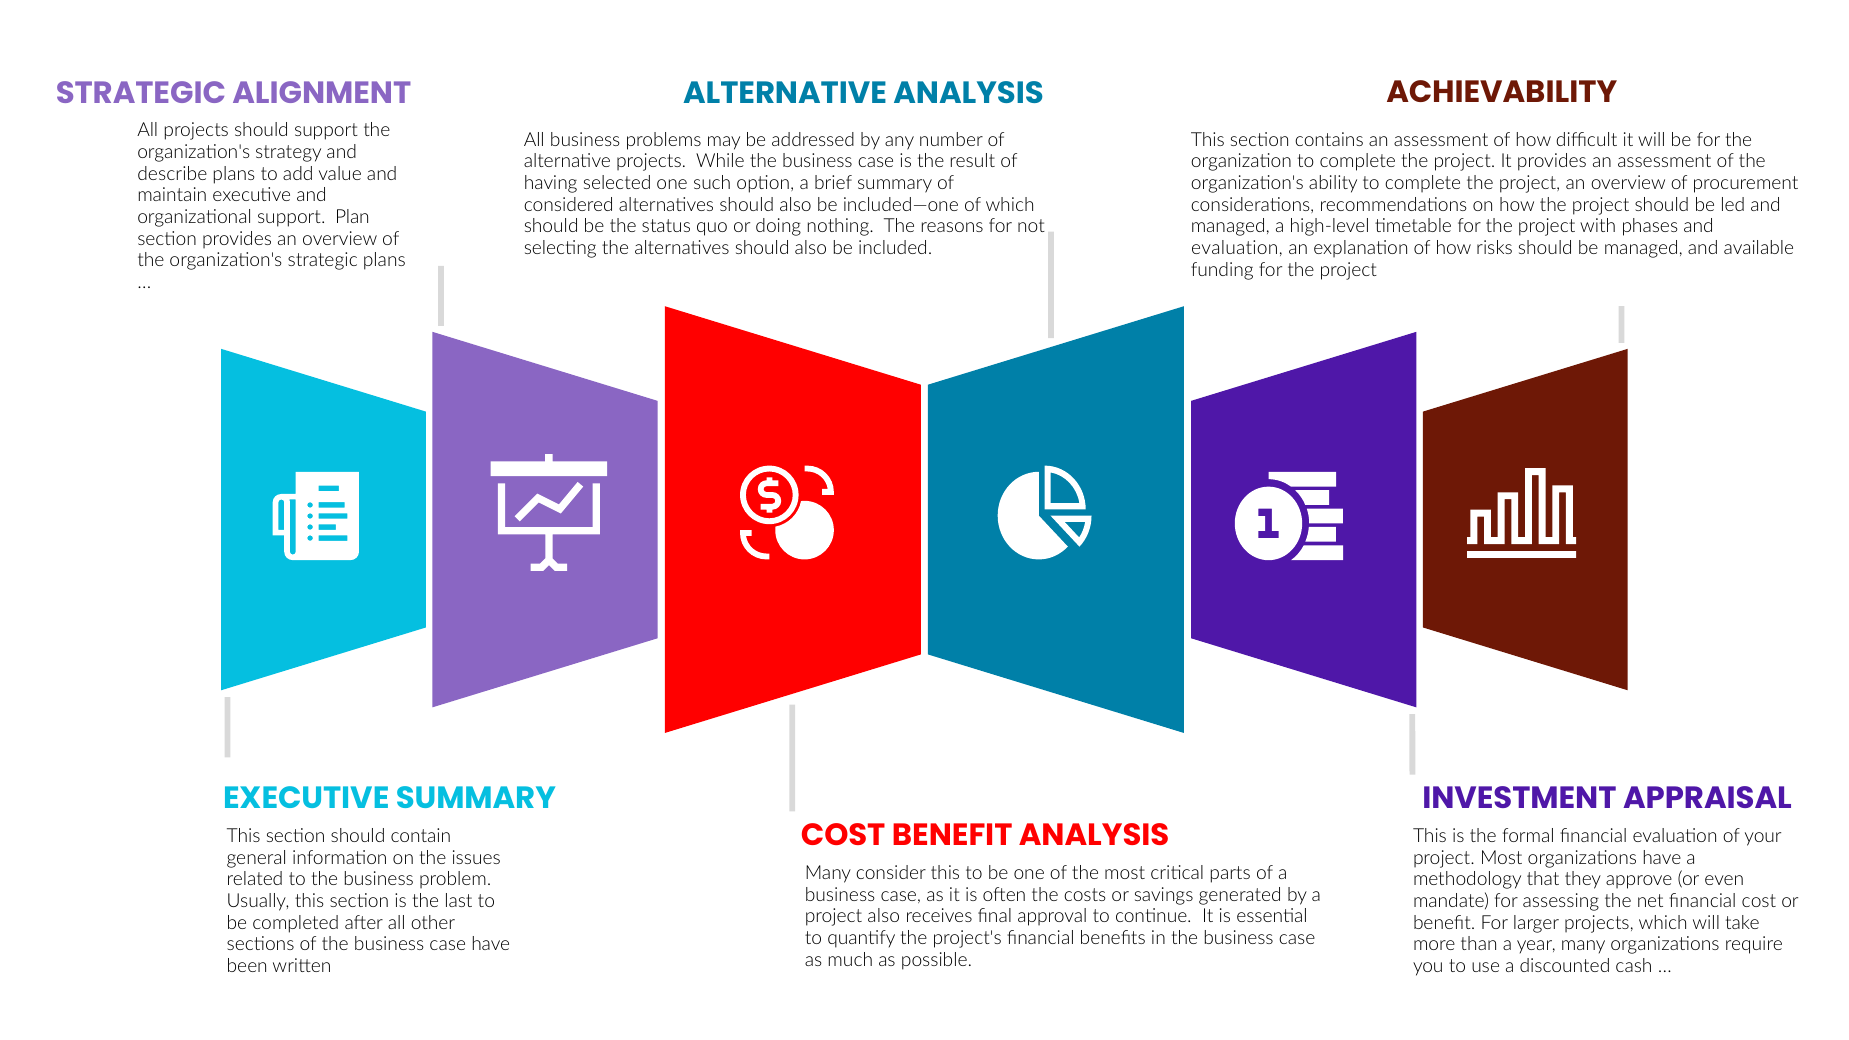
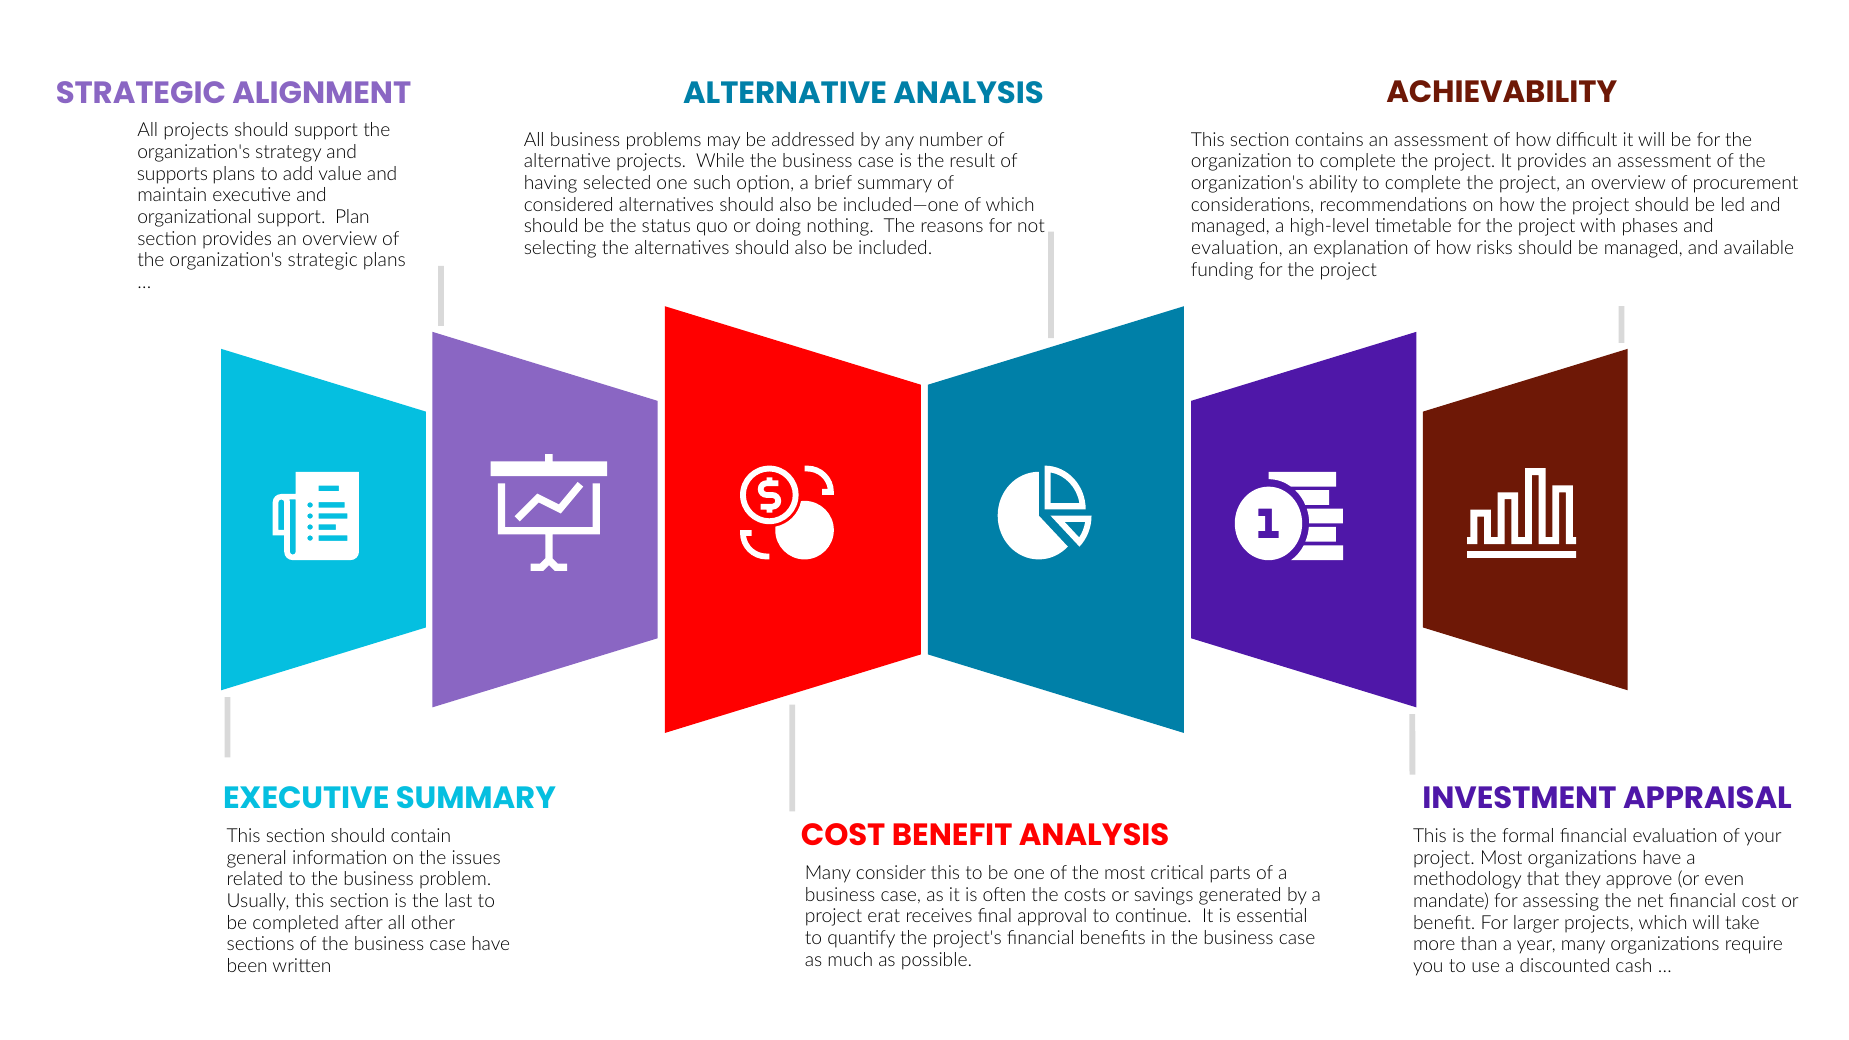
describe: describe -> supports
project also: also -> erat
